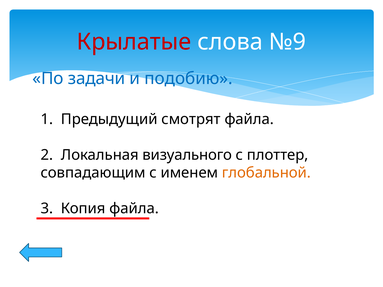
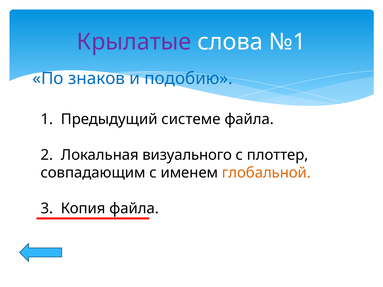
Крылатые colour: red -> purple
№9: №9 -> №1
задачи: задачи -> знаков
смотрят: смотрят -> системе
